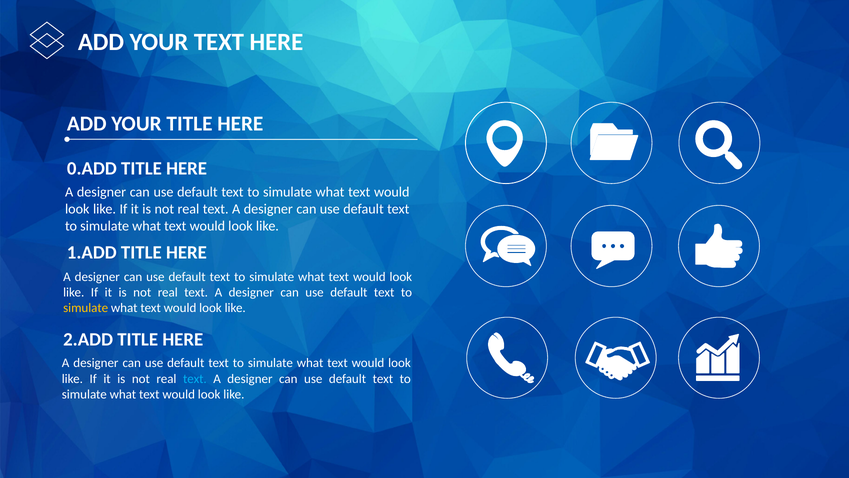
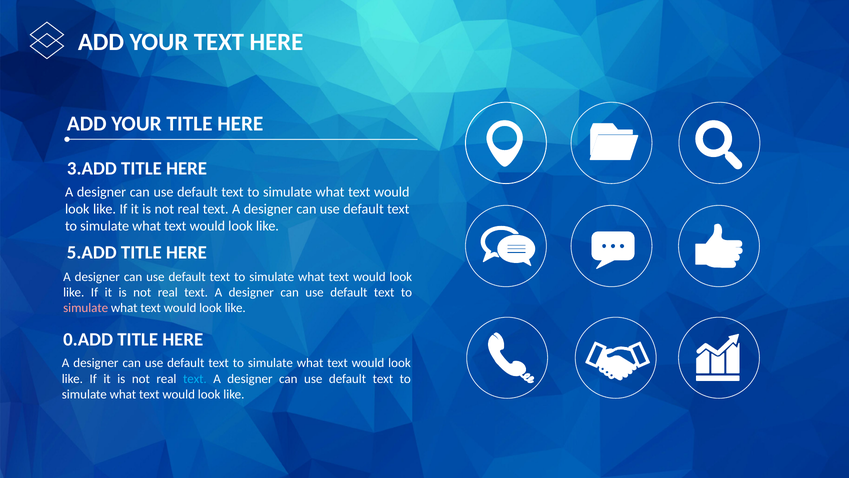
0.ADD: 0.ADD -> 3.ADD
1.ADD: 1.ADD -> 5.ADD
simulate at (86, 308) colour: yellow -> pink
2.ADD: 2.ADD -> 0.ADD
